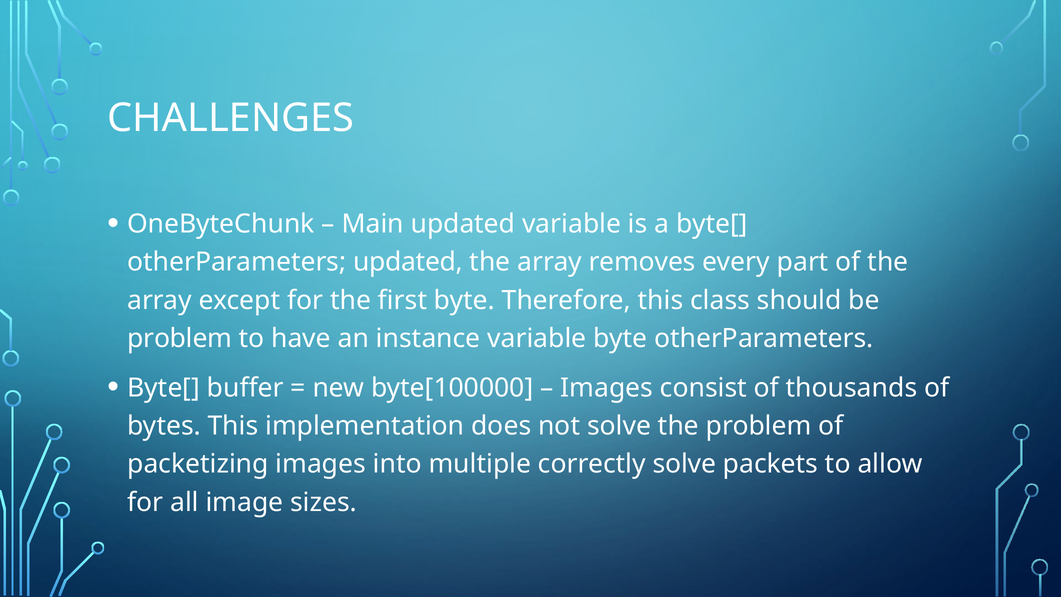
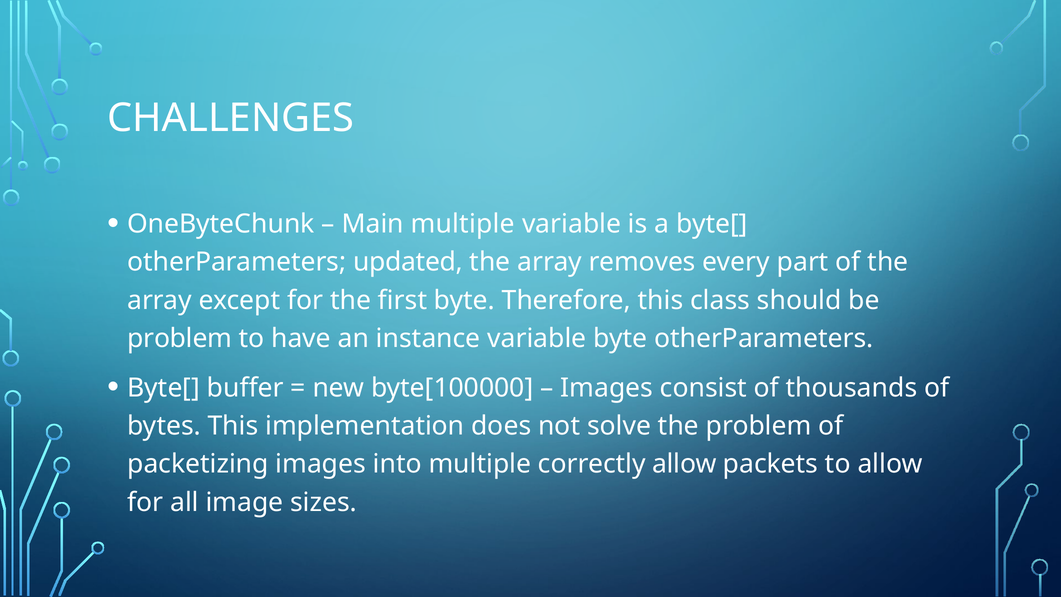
Main updated: updated -> multiple
correctly solve: solve -> allow
